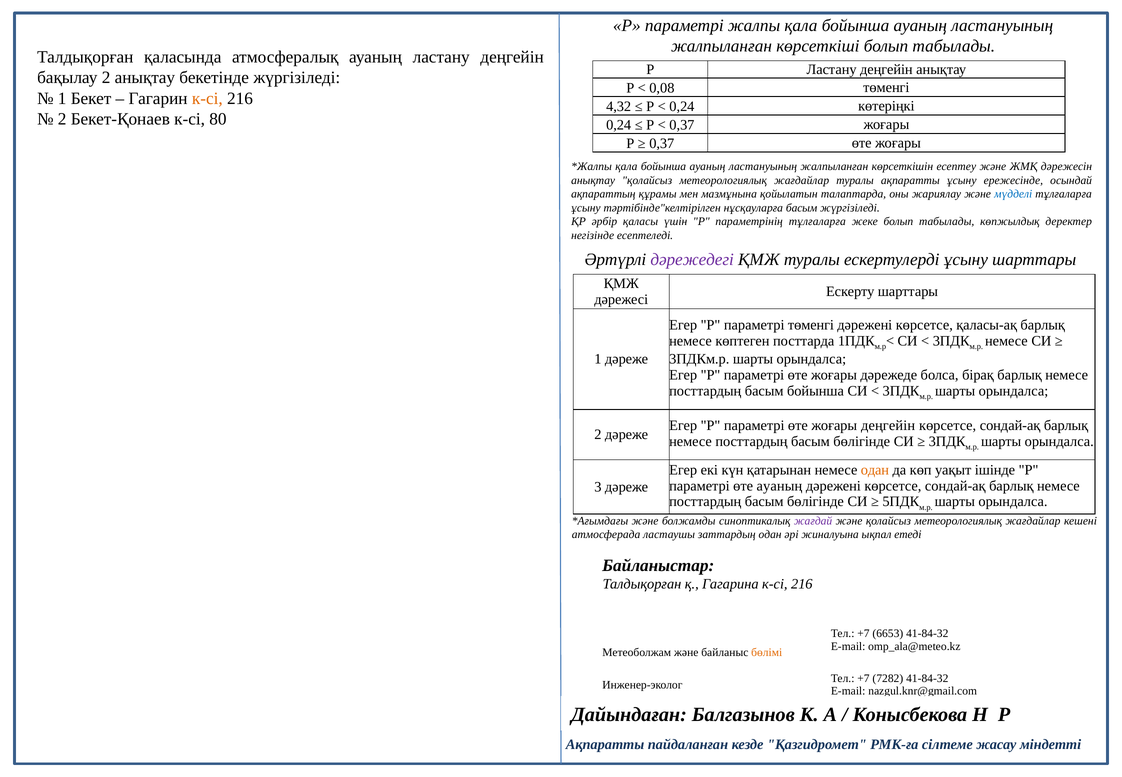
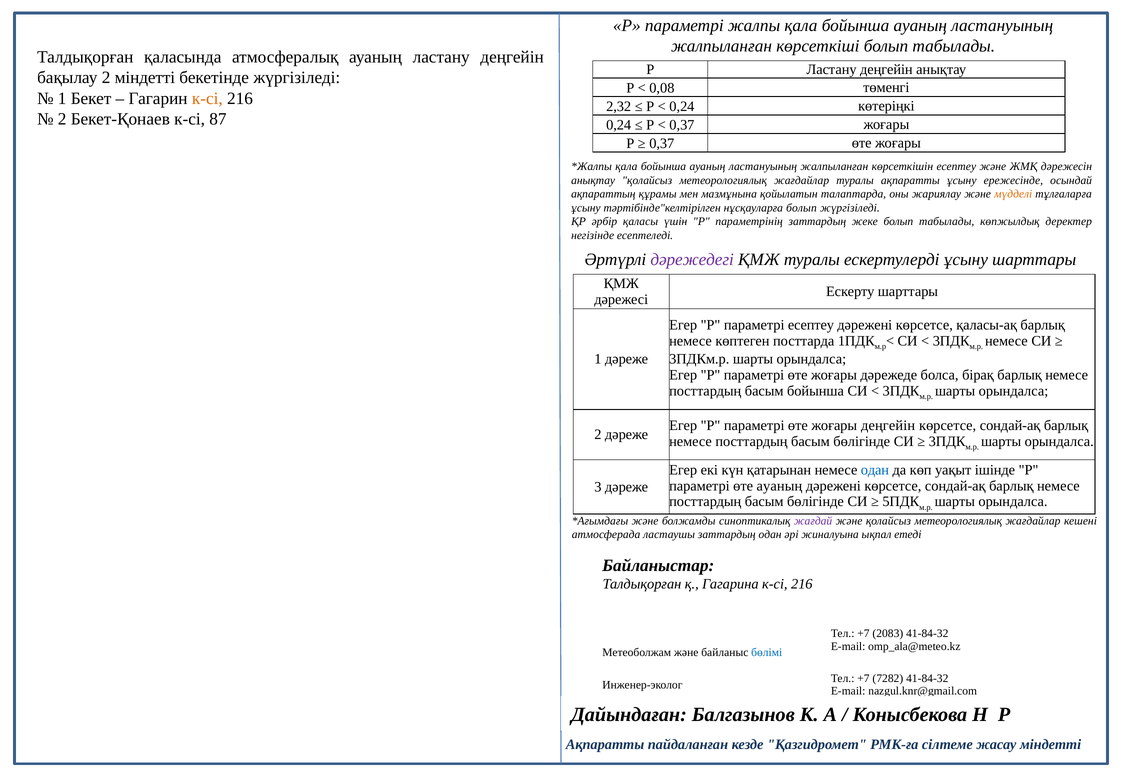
2 анықтау: анықтау -> міндетті
4,32: 4,32 -> 2,32
80: 80 -> 87
мүдделі colour: blue -> orange
нұсқауларға басым: басым -> болып
параметрінің тұлғаларға: тұлғаларға -> заттардың
параметрі төменгі: төменгі -> есептеу
одан at (875, 470) colour: orange -> blue
6653: 6653 -> 2083
бөлімі colour: orange -> blue
